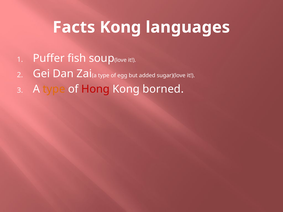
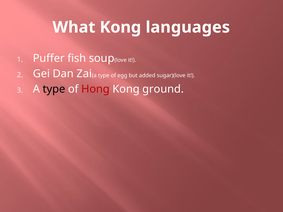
Facts: Facts -> What
type at (54, 89) colour: orange -> black
borned: borned -> ground
